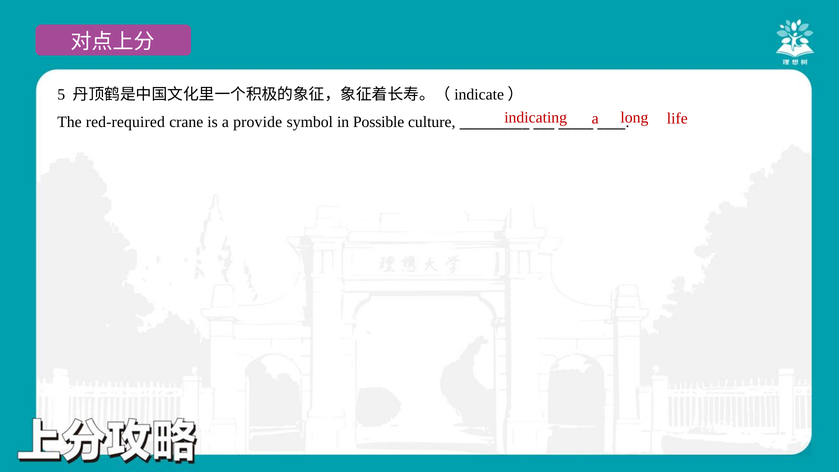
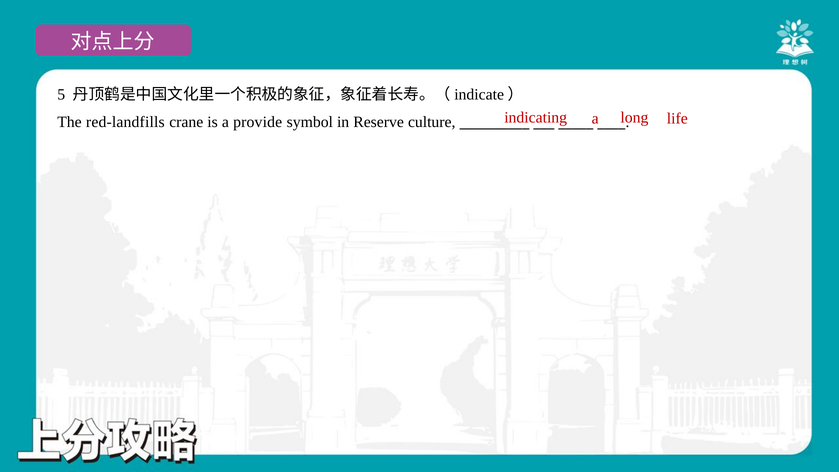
red-required: red-required -> red-landfills
Possible: Possible -> Reserve
